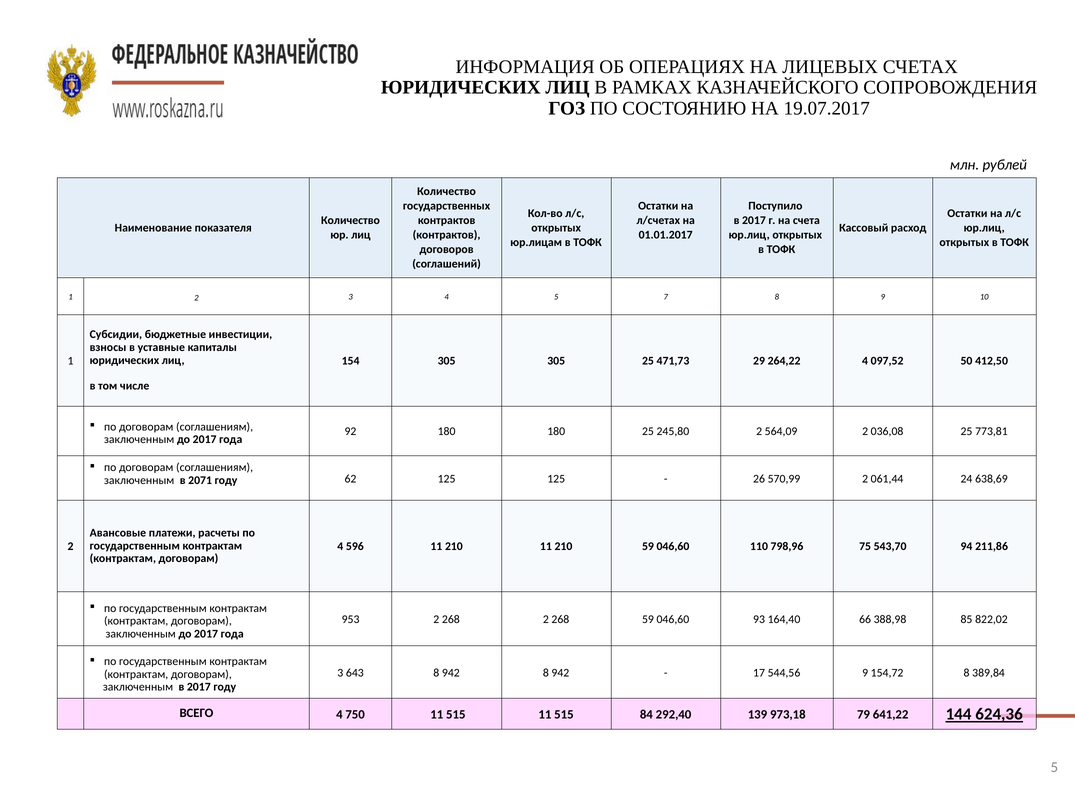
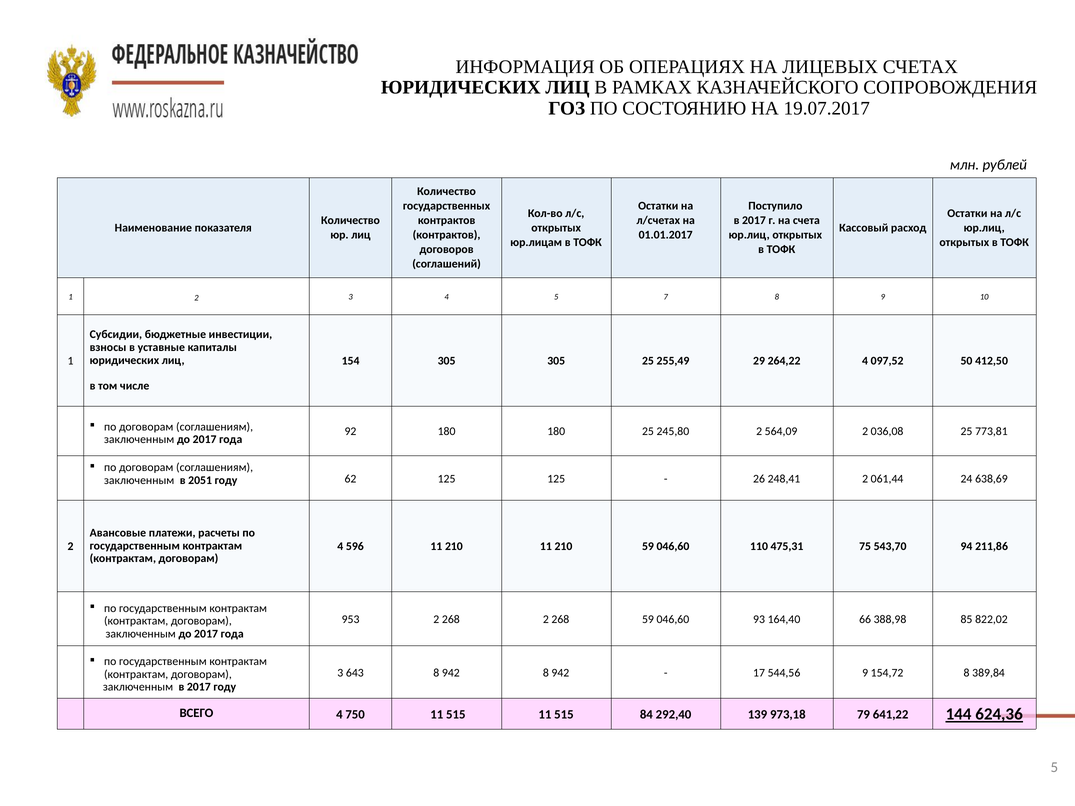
471,73: 471,73 -> 255,49
2071: 2071 -> 2051
570,99: 570,99 -> 248,41
798,96: 798,96 -> 475,31
